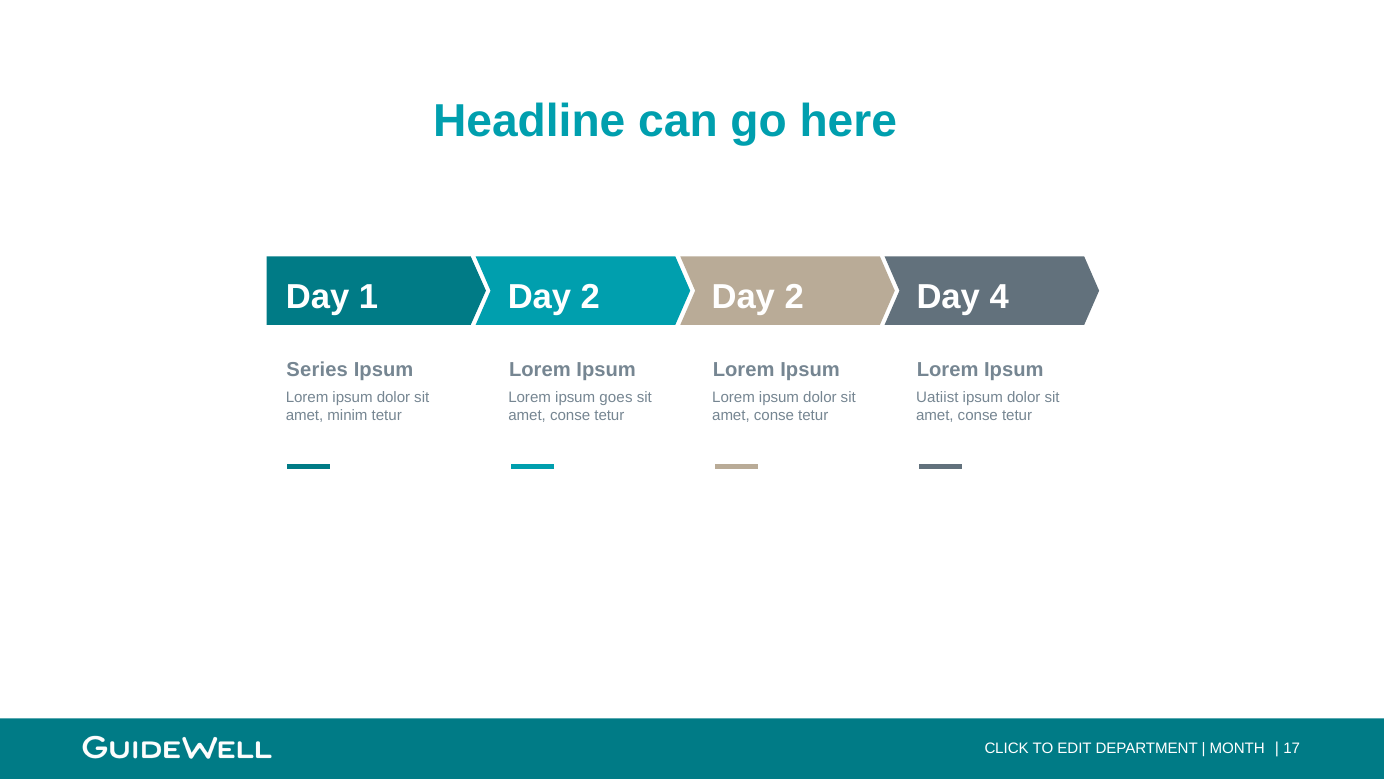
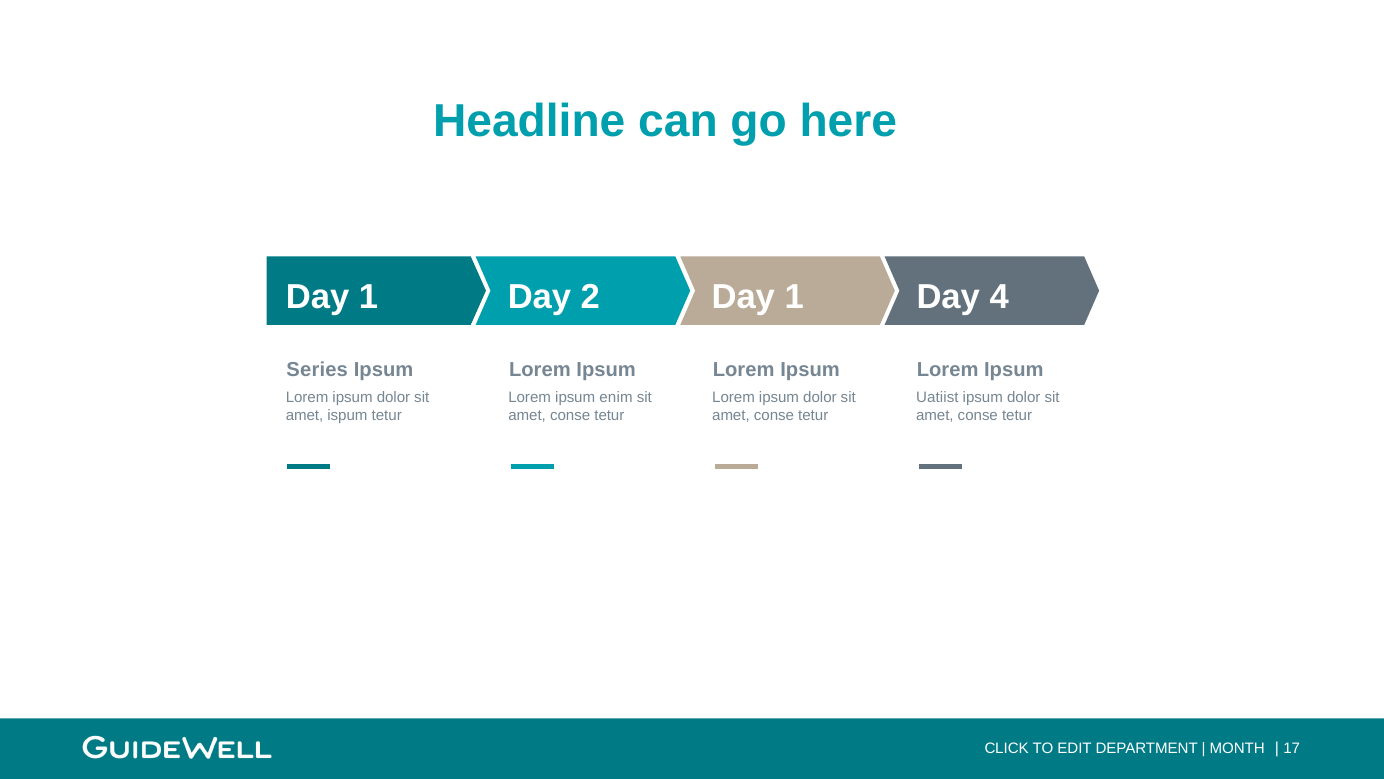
2 Day 2: 2 -> 1
goes: goes -> enim
minim: minim -> ispum
